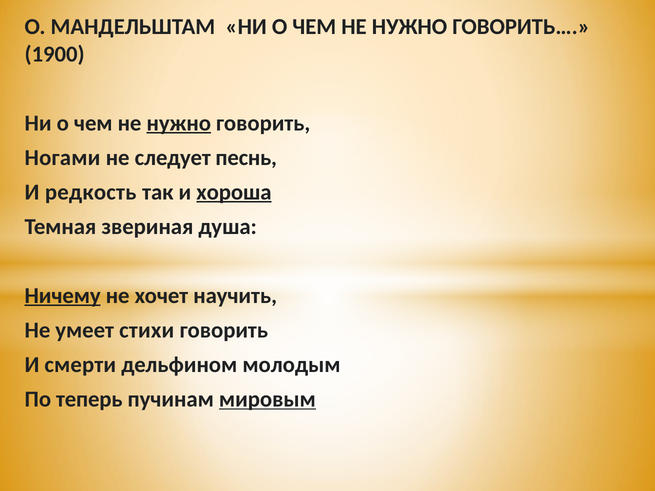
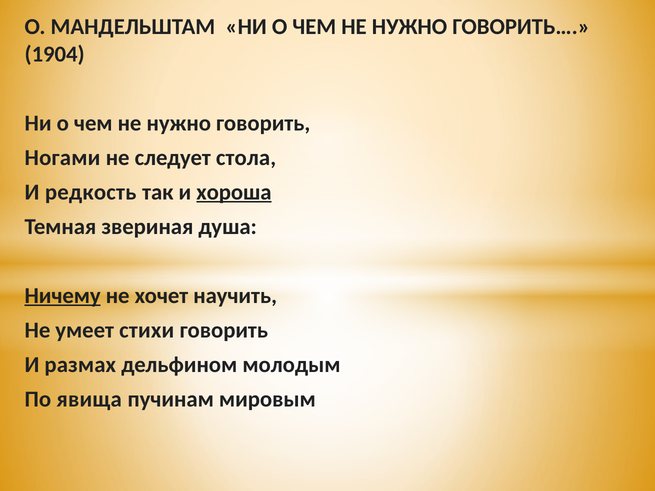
1900: 1900 -> 1904
нужно at (179, 123) underline: present -> none
песнь: песнь -> стола
смерти: смерти -> размах
теперь: теперь -> явища
мировым underline: present -> none
